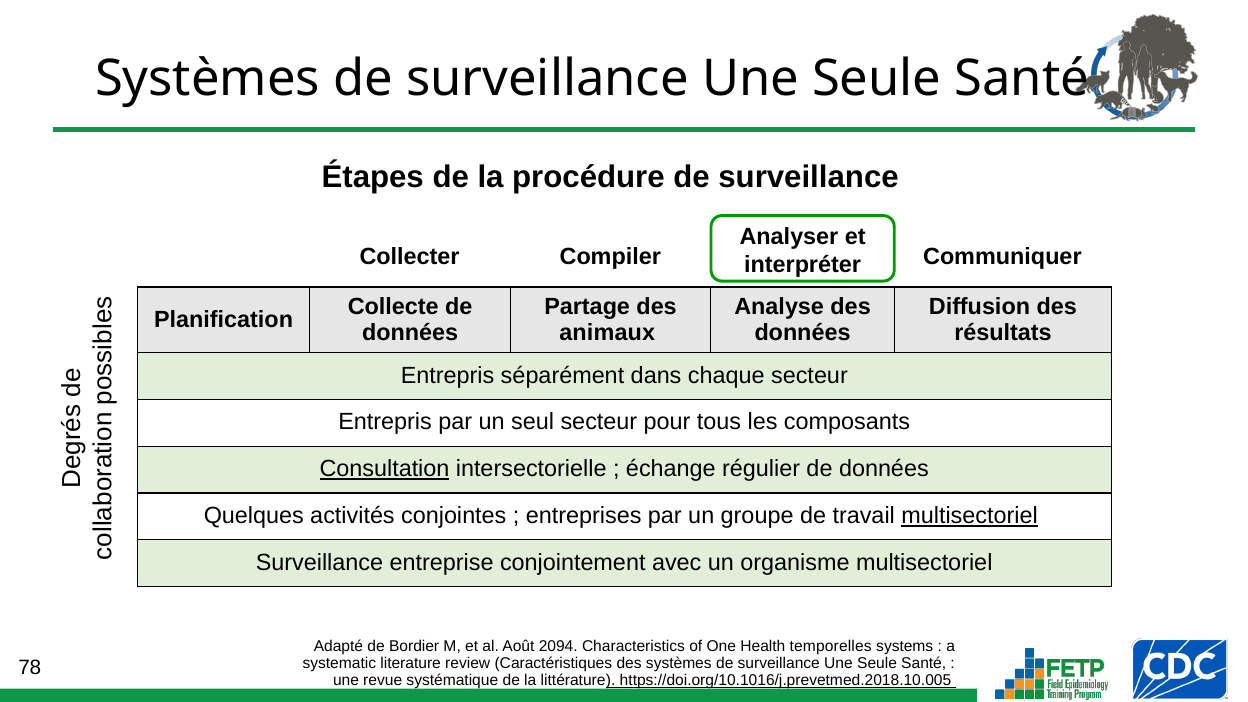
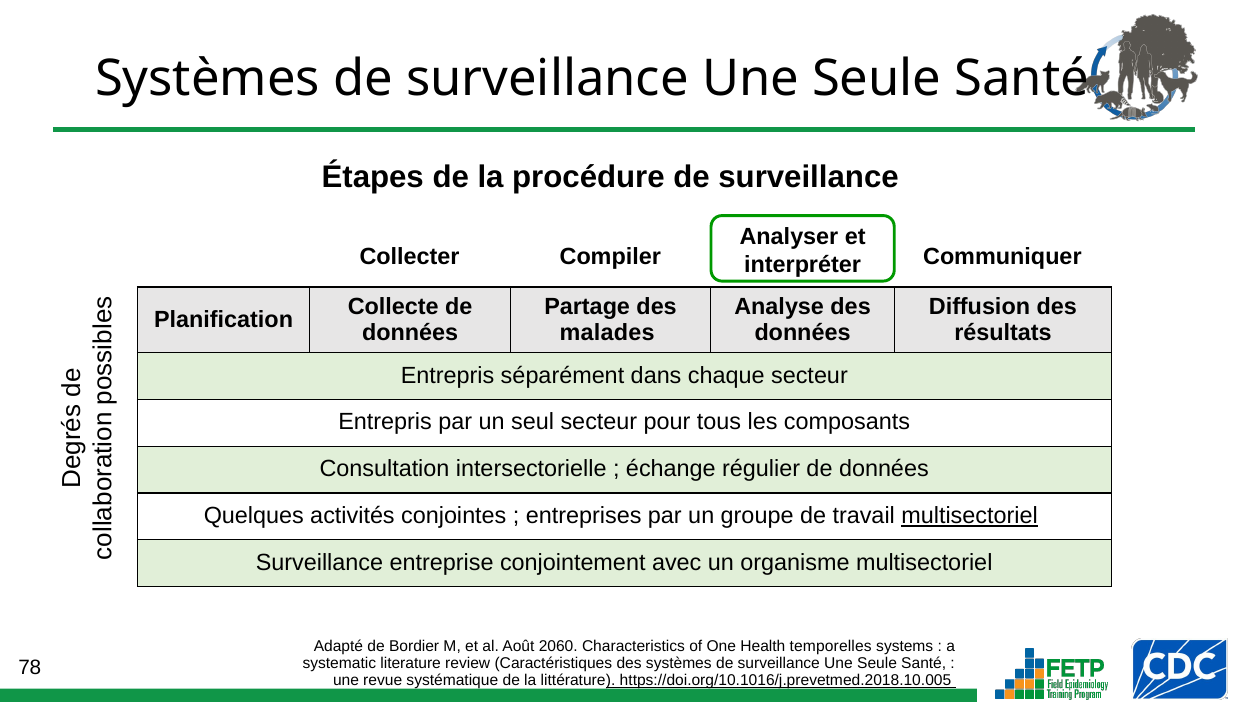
animaux: animaux -> malades
Consultation underline: present -> none
2094: 2094 -> 2060
